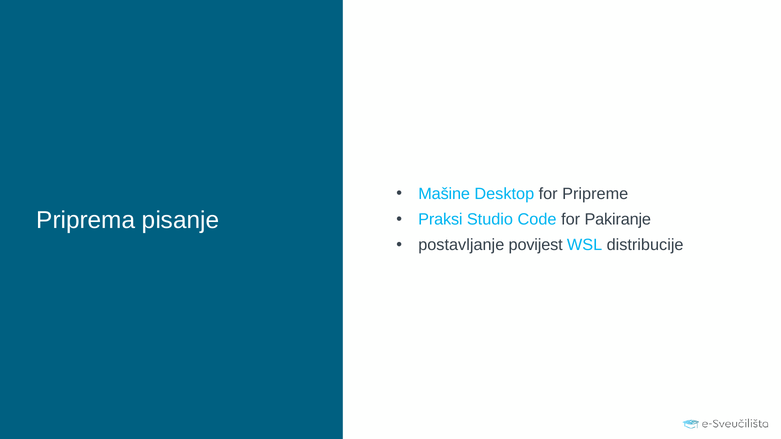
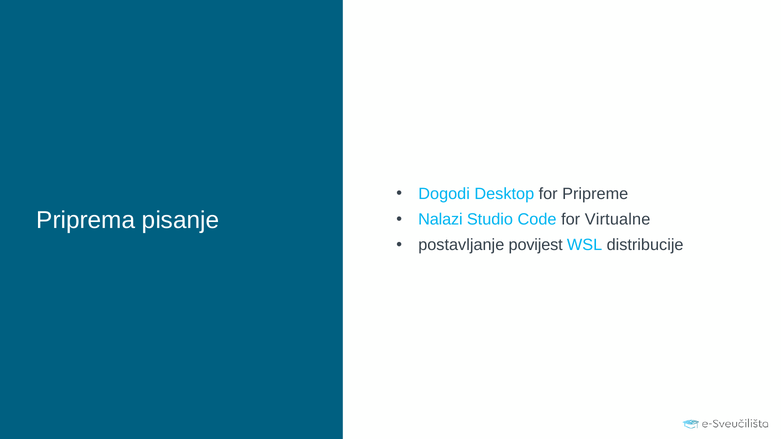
Mašine: Mašine -> Dogodi
Praksi: Praksi -> Nalazi
Pakiranje: Pakiranje -> Virtualne
